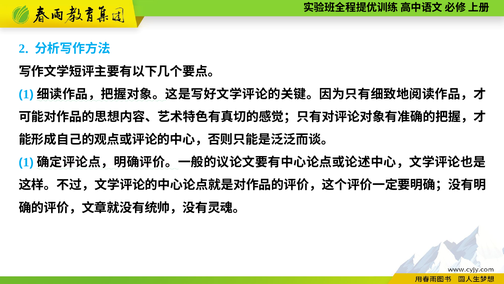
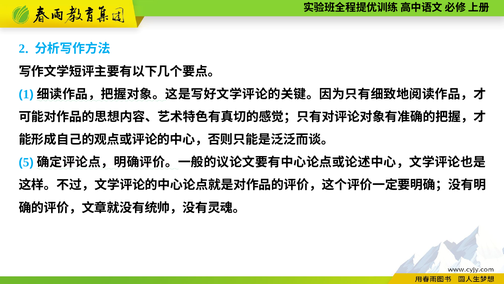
1 at (26, 162): 1 -> 5
